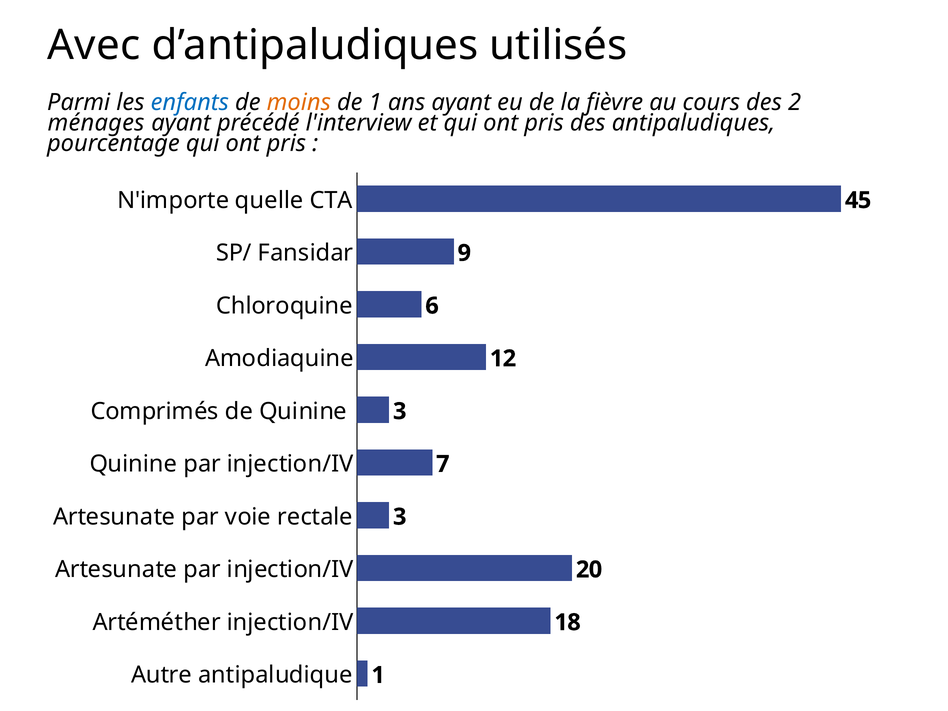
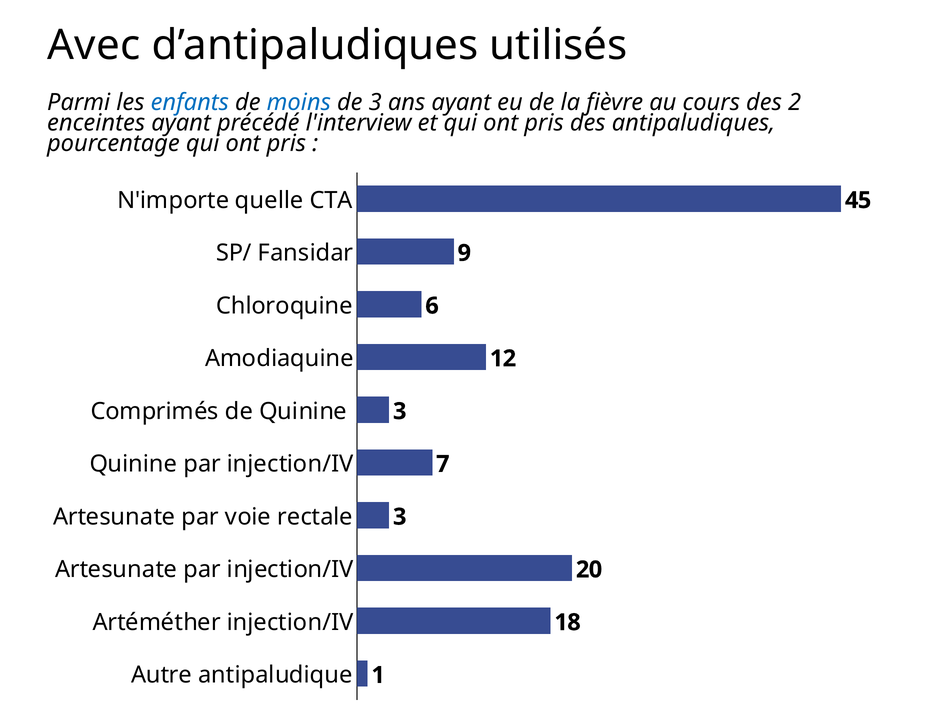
moins colour: orange -> blue
de 1: 1 -> 3
ménages: ménages -> enceintes
